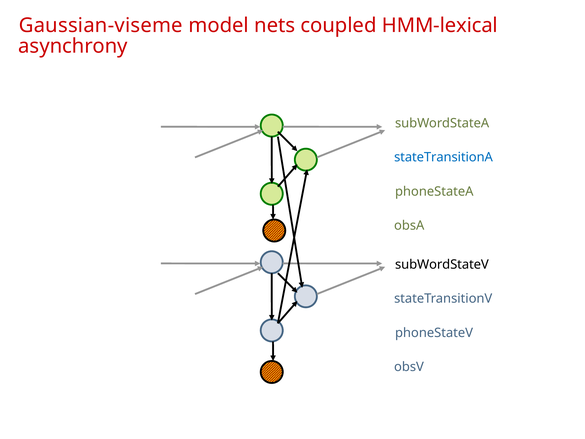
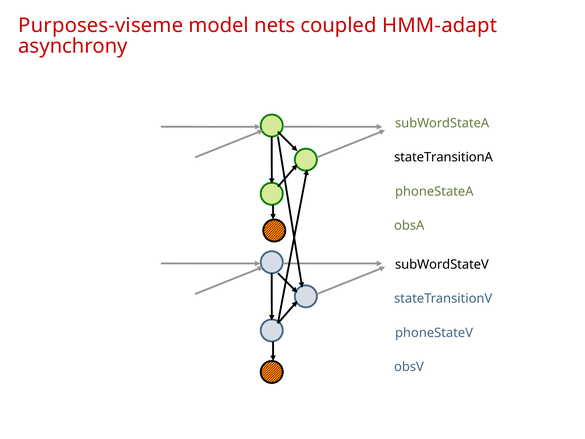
Gaussian-viseme: Gaussian-viseme -> Purposes-viseme
HMM-lexical: HMM-lexical -> HMM-adapt
stateTransitionA colour: blue -> black
